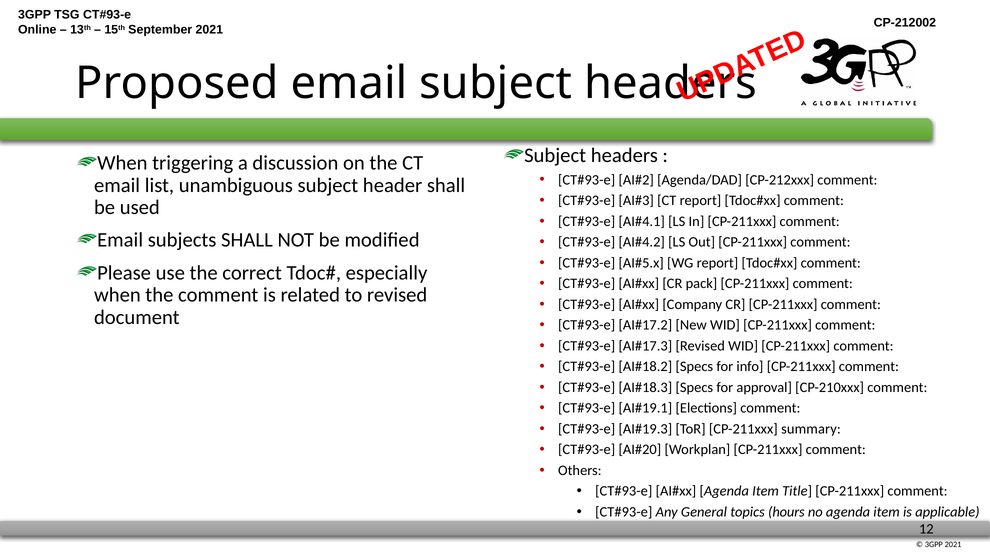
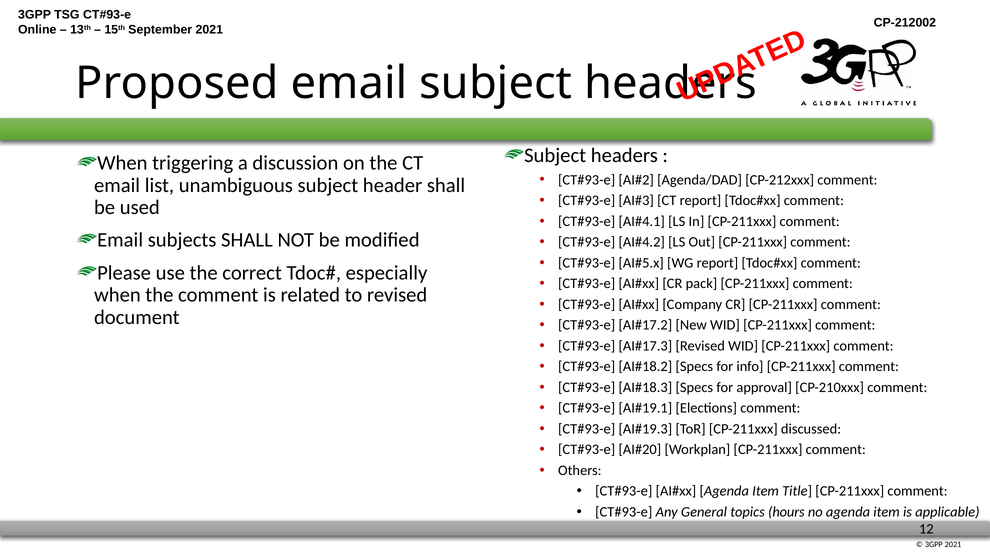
summary: summary -> discussed
